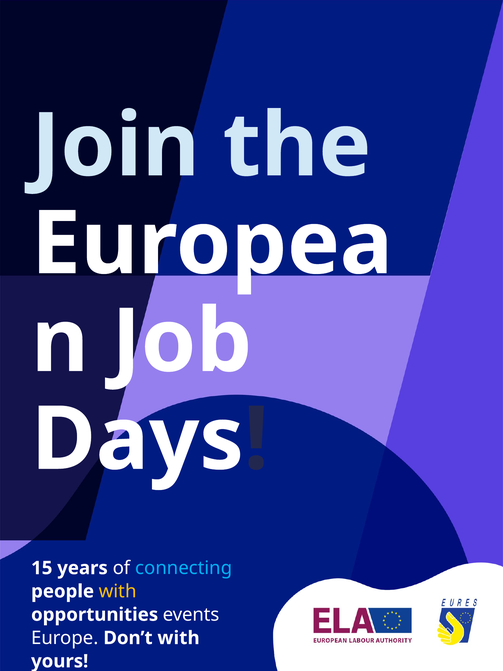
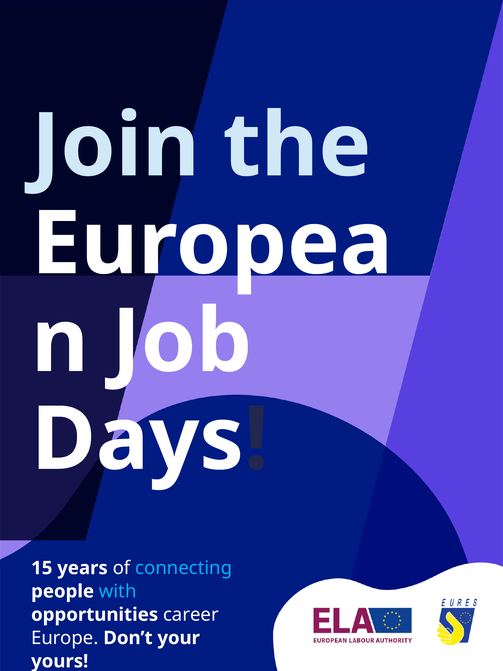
with at (118, 591) colour: yellow -> light blue
events: events -> career
Don’t with: with -> your
